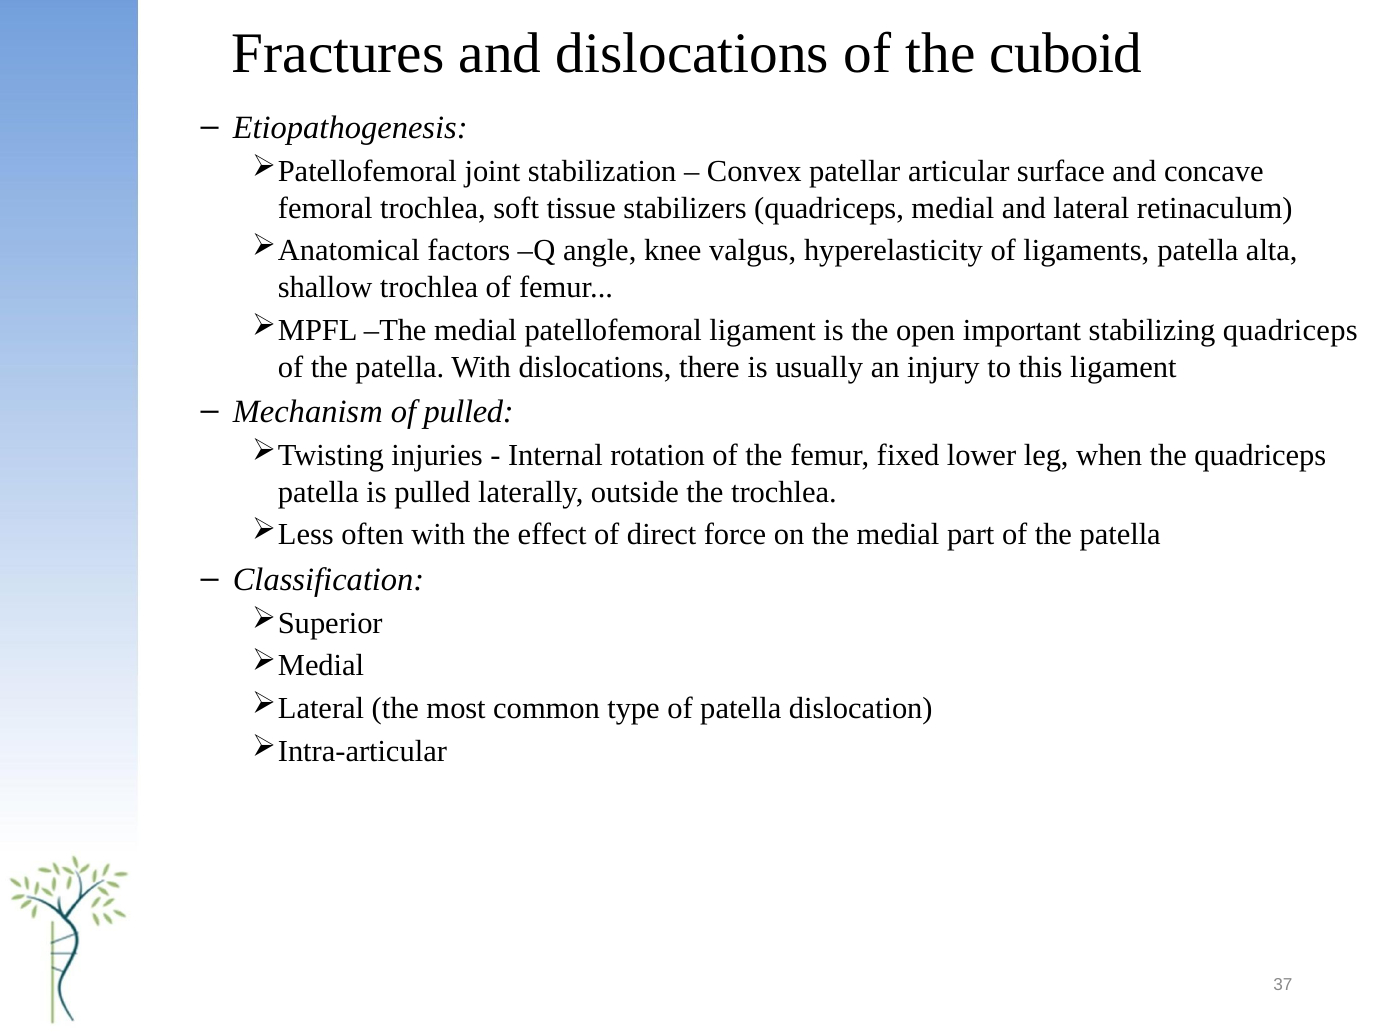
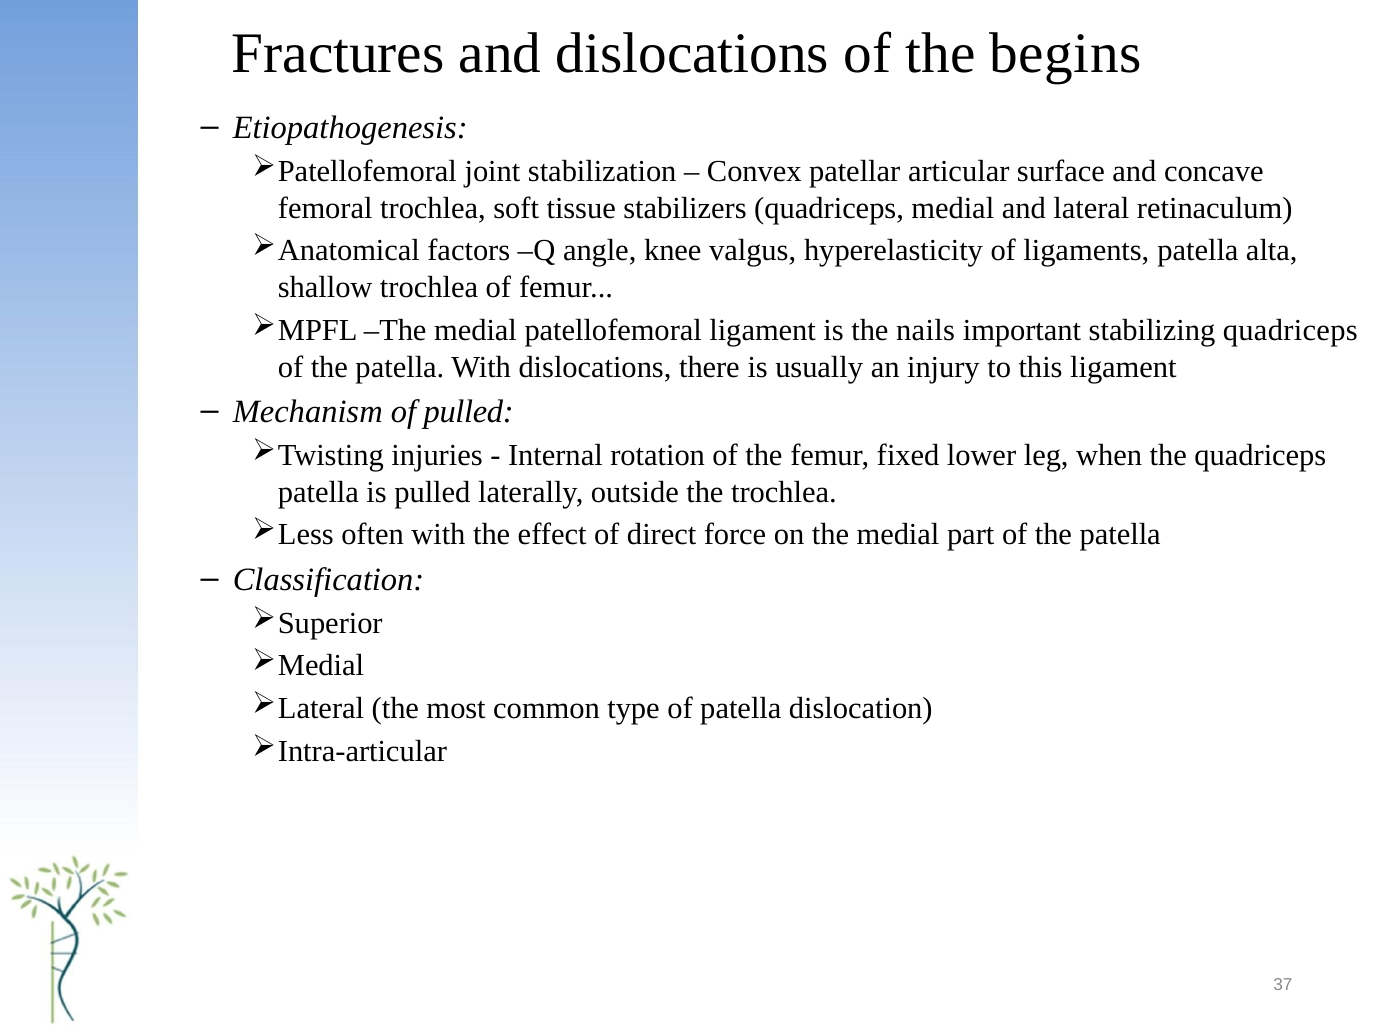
cuboid: cuboid -> begins
open: open -> nails
